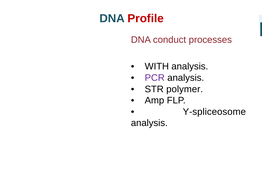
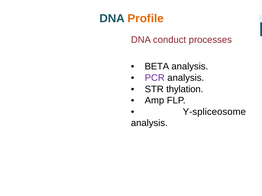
Profile colour: red -> orange
WITH: WITH -> BETA
polymer: polymer -> thylation
